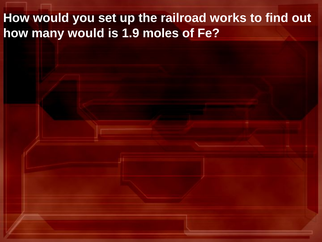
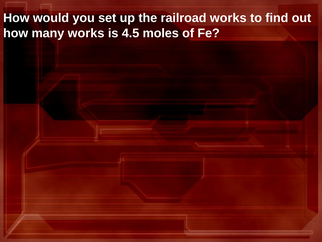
many would: would -> works
1.9: 1.9 -> 4.5
